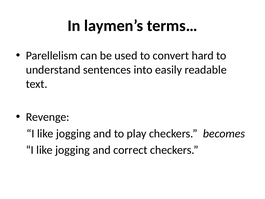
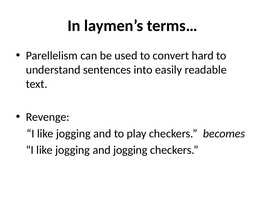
and correct: correct -> jogging
